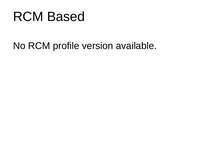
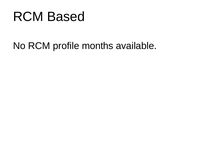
version: version -> months
